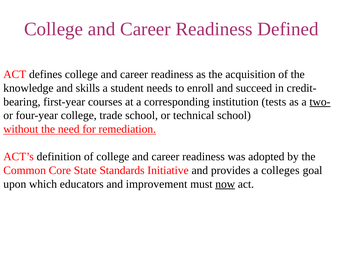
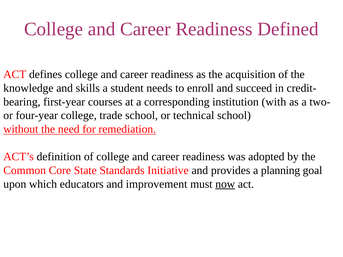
tests: tests -> with
two- underline: present -> none
colleges: colleges -> planning
